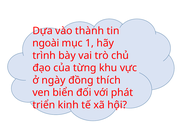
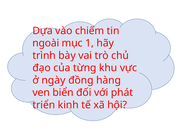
thành: thành -> chiếm
thích: thích -> hàng
